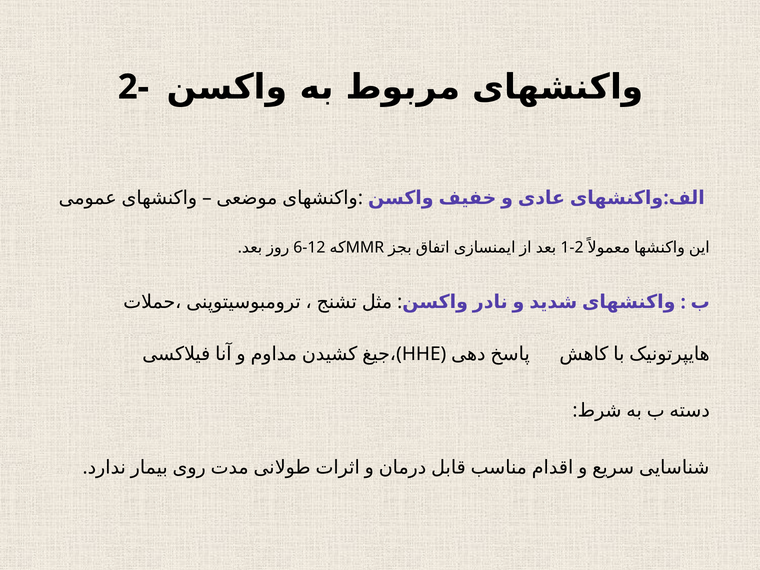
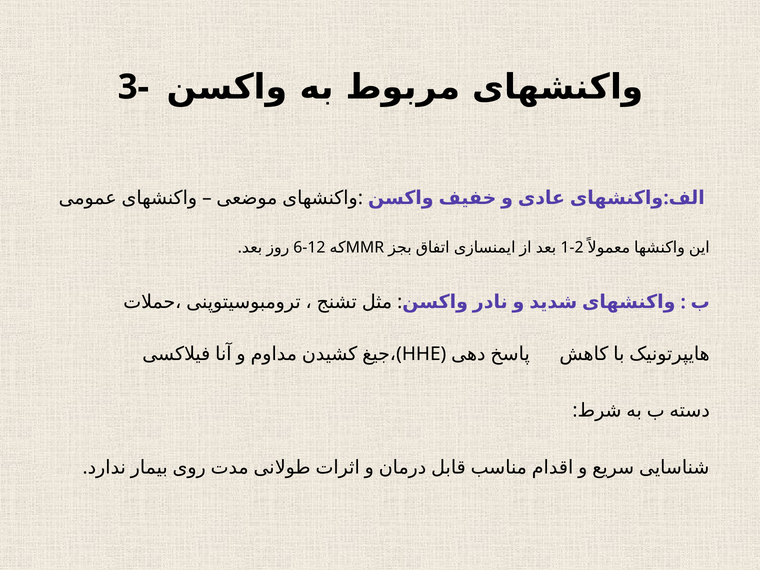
2-: 2- -> 3-
